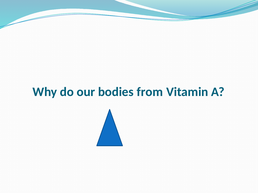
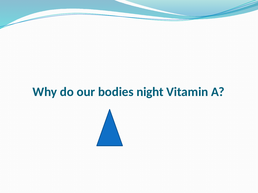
from: from -> night
